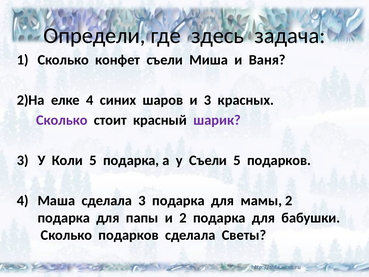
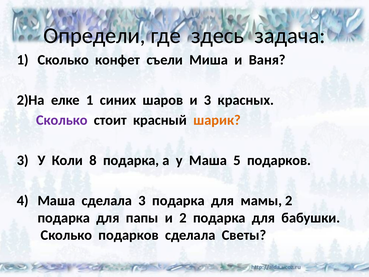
елке 4: 4 -> 1
шарик colour: purple -> orange
Коли 5: 5 -> 8
у Съели: Съели -> Маша
